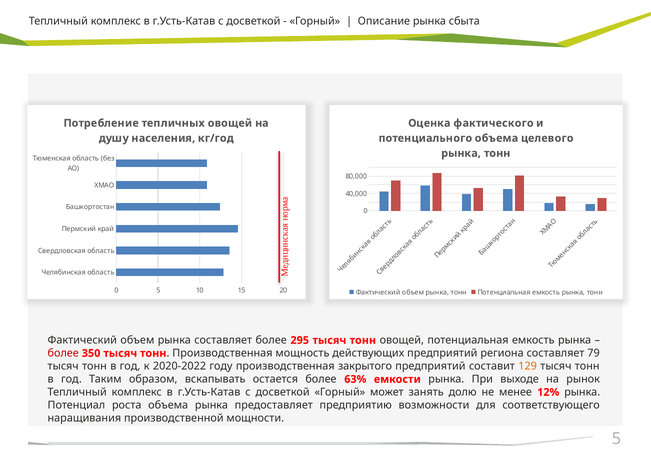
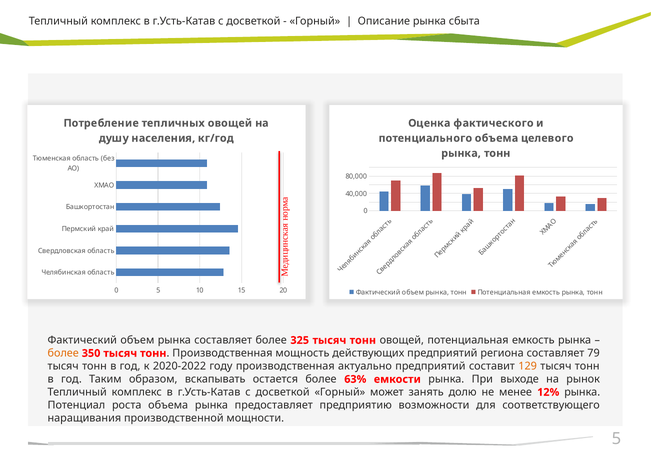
295: 295 -> 325
более at (63, 354) colour: red -> orange
закрытого: закрытого -> актуально
